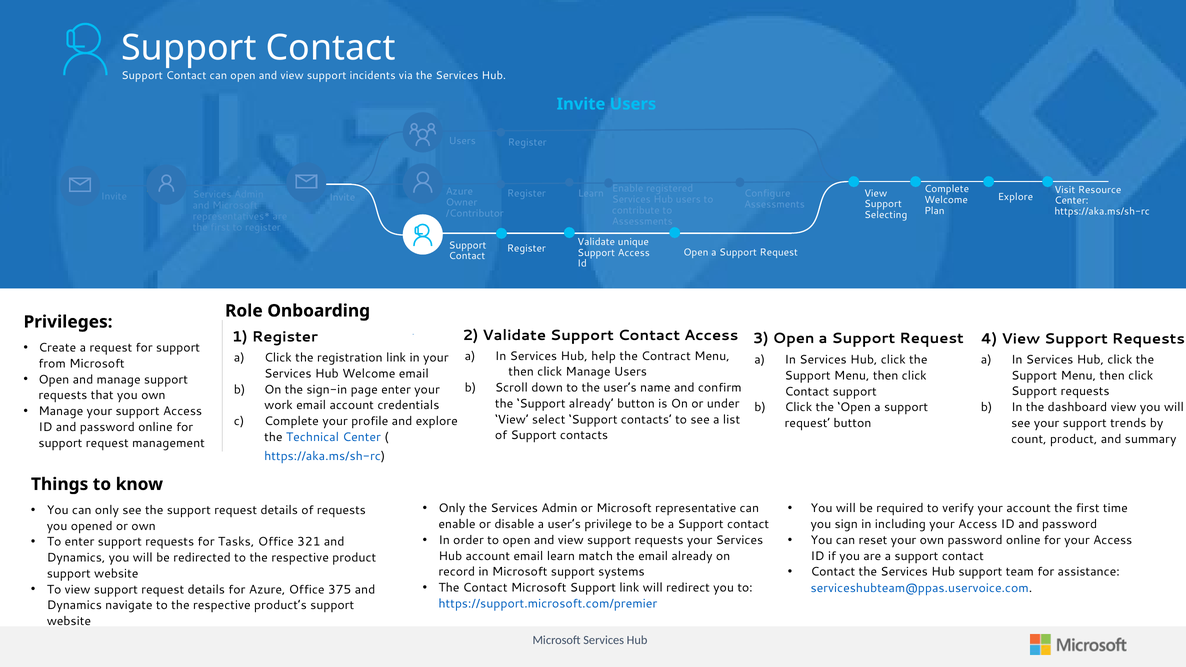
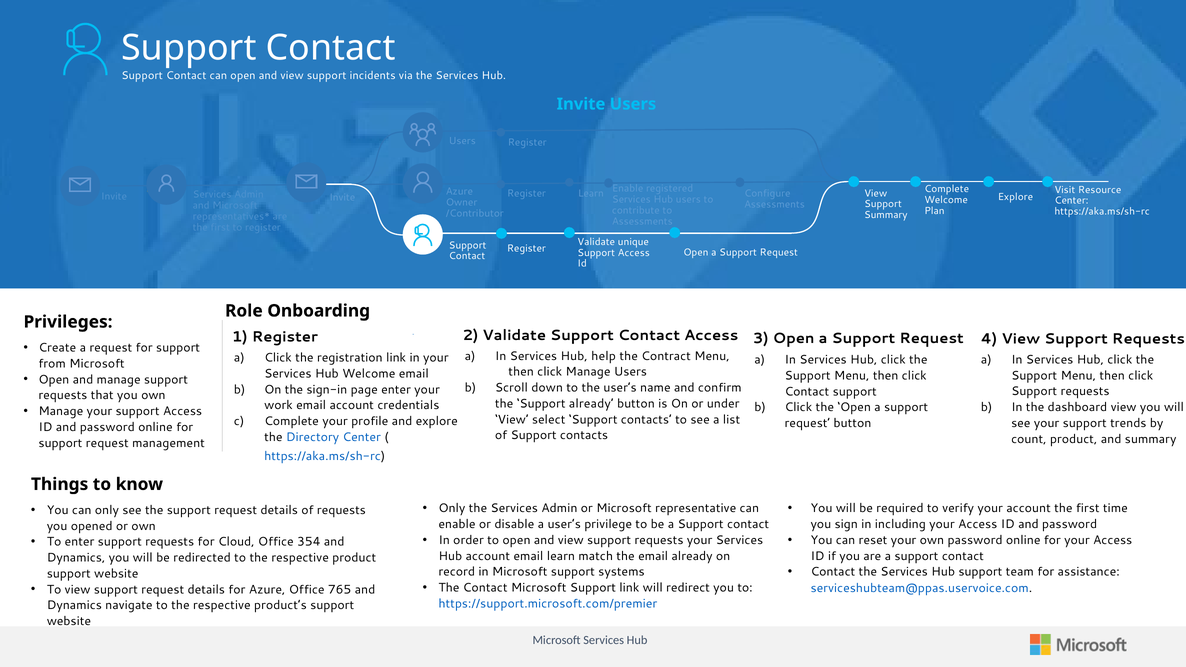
Selecting at (886, 215): Selecting -> Summary
Technical: Technical -> Directory
Tasks: Tasks -> Cloud
321: 321 -> 354
375: 375 -> 765
